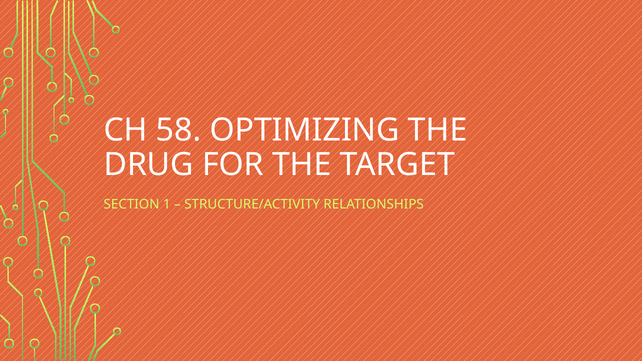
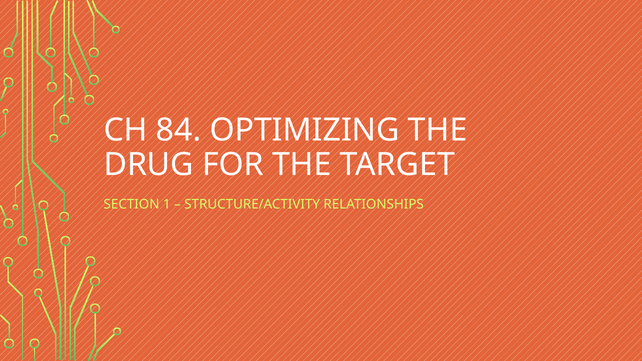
58: 58 -> 84
